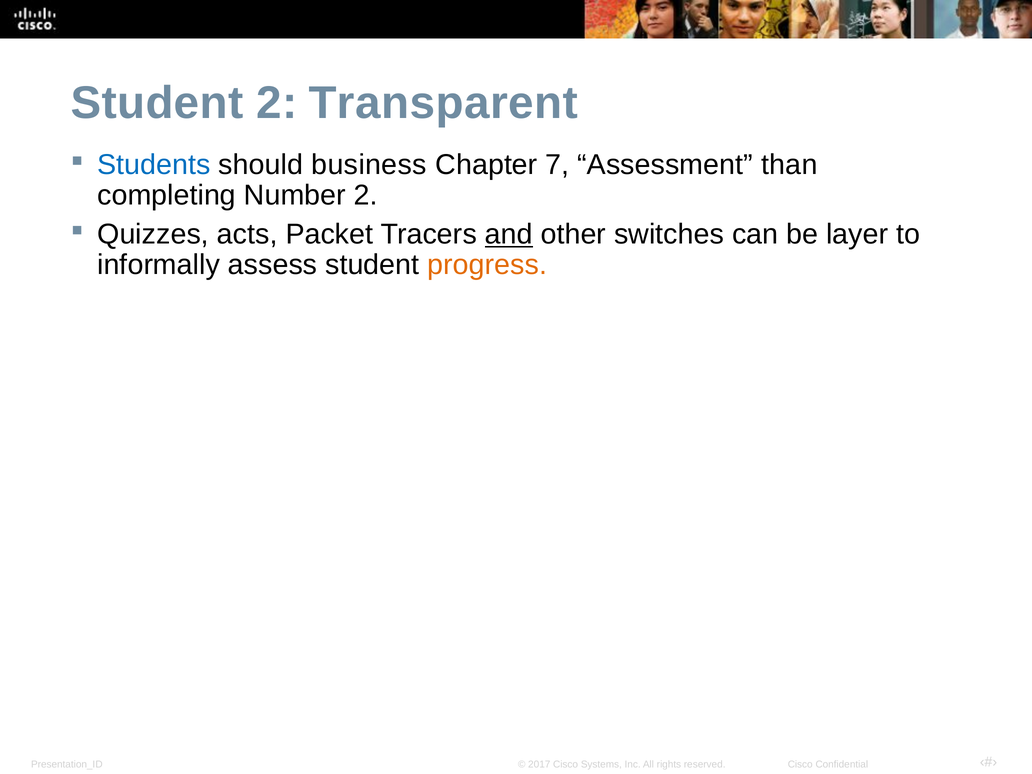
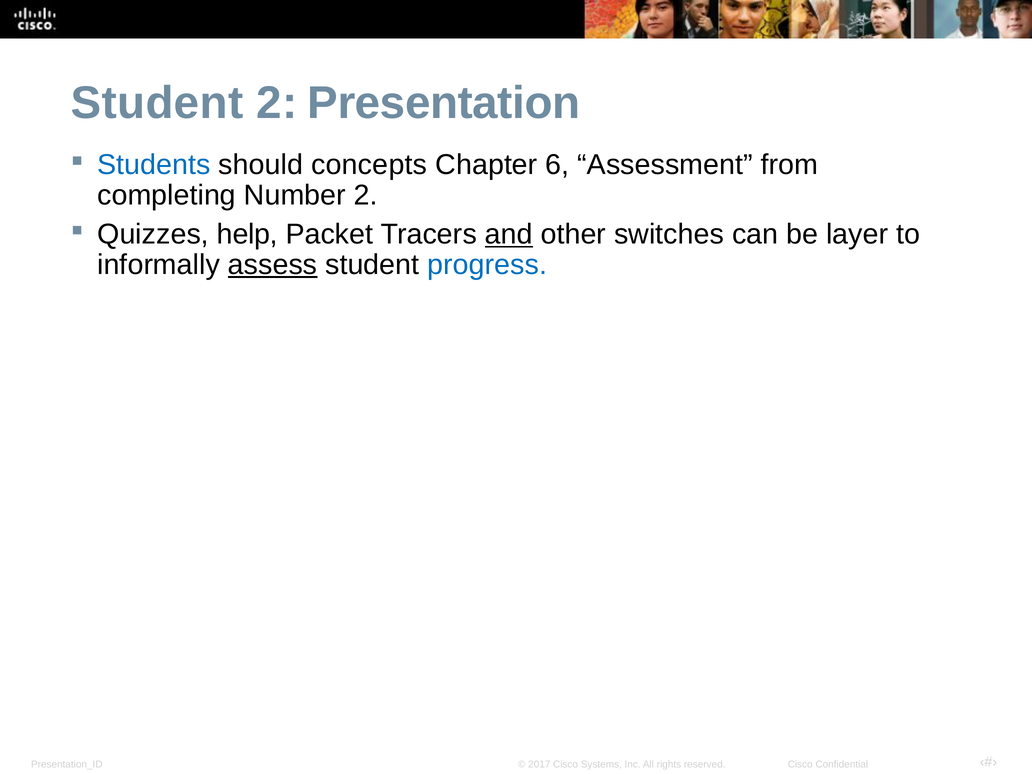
Transparent: Transparent -> Presentation
business: business -> concepts
7: 7 -> 6
than: than -> from
acts: acts -> help
assess underline: none -> present
progress colour: orange -> blue
